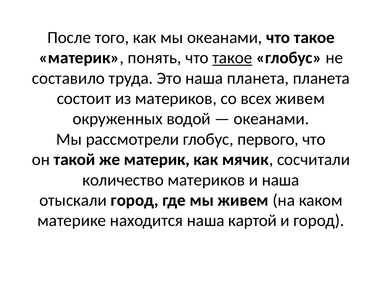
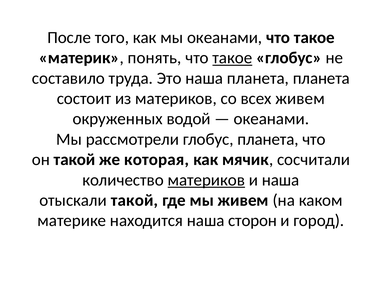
глобус первого: первого -> планета
же материк: материк -> которая
материков at (206, 180) underline: none -> present
отыскали город: город -> такой
картой: картой -> сторон
